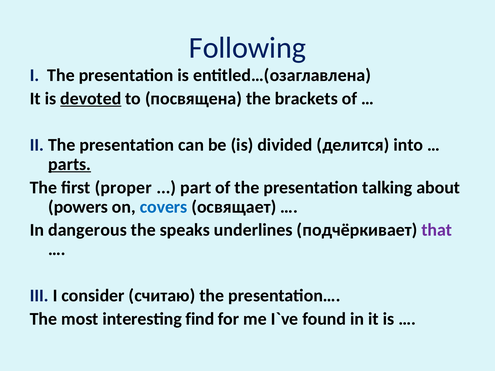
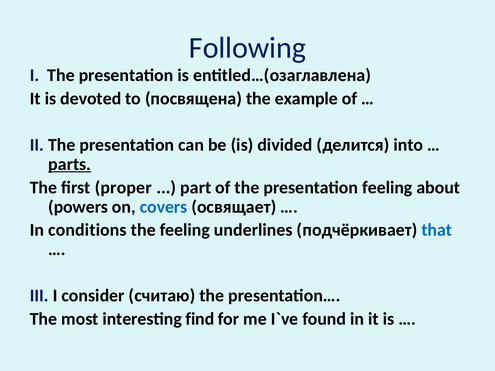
devoted underline: present -> none
brackets: brackets -> example
presentation talking: talking -> feeling
dangerous: dangerous -> conditions
the speaks: speaks -> feeling
that colour: purple -> blue
